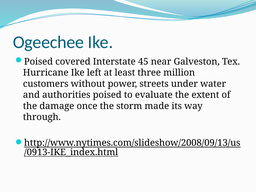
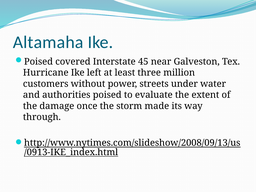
Ogeechee: Ogeechee -> Altamaha
